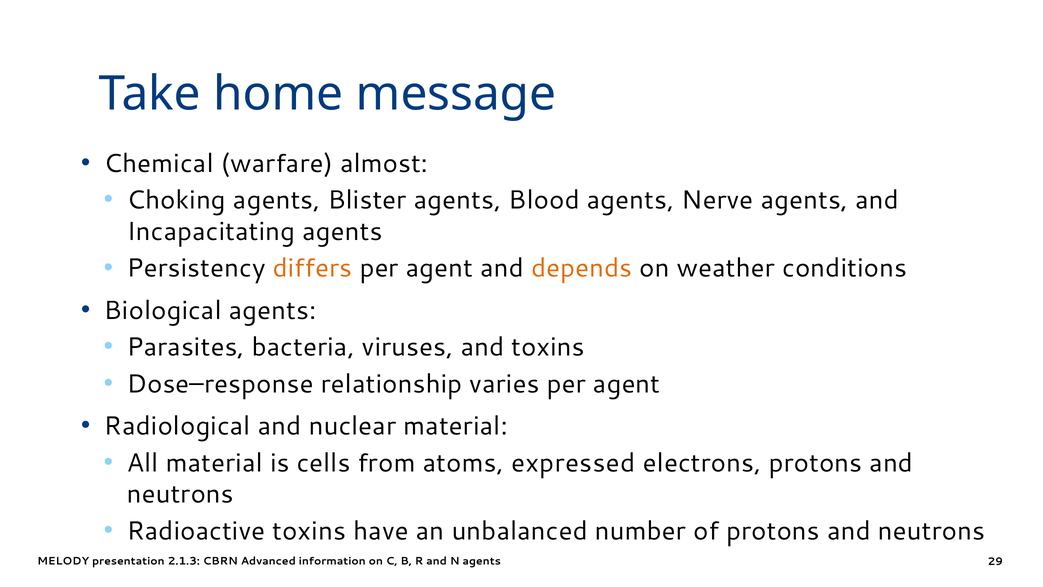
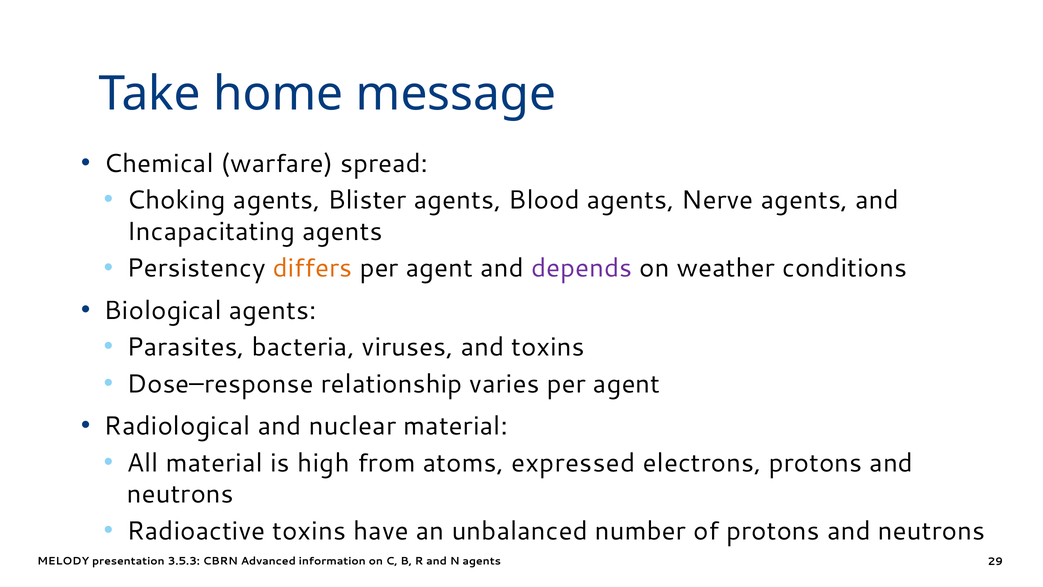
almost: almost -> spread
depends colour: orange -> purple
cells: cells -> high
2.1.3: 2.1.3 -> 3.5.3
